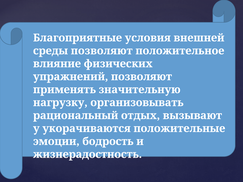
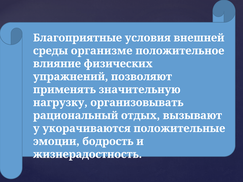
среды позволяют: позволяют -> организме
